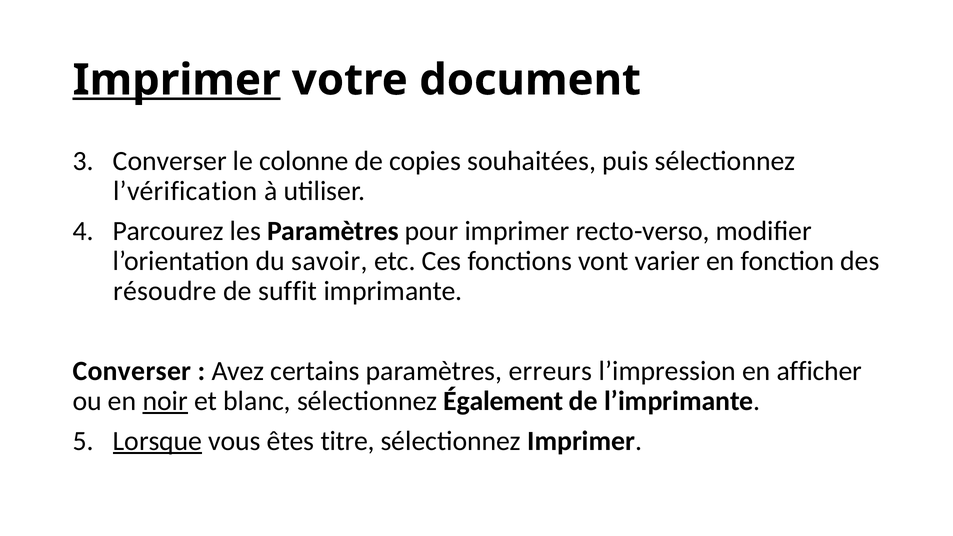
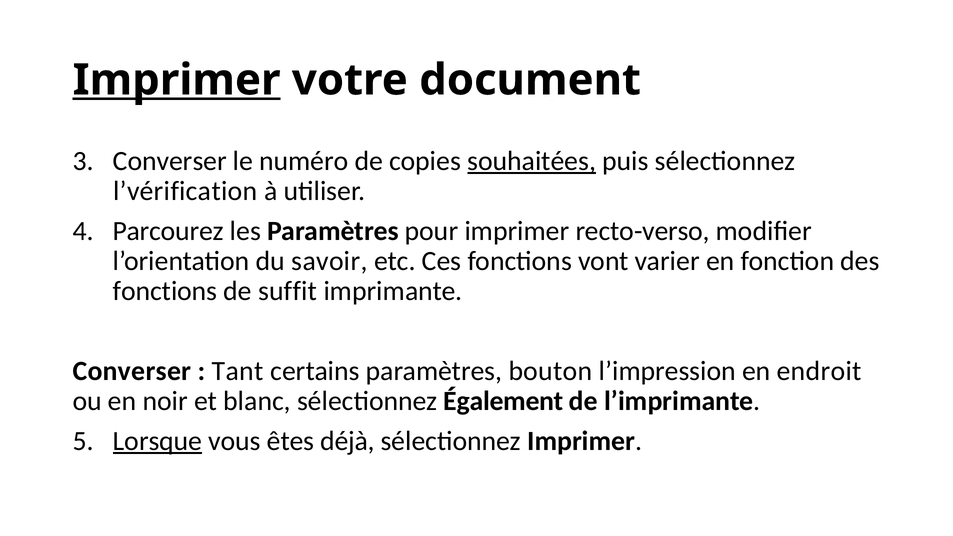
colonne: colonne -> numéro
souhaitées underline: none -> present
résoudre at (165, 291): résoudre -> fonctions
Avez: Avez -> Tant
erreurs: erreurs -> bouton
afficher: afficher -> endroit
noir underline: present -> none
titre: titre -> déjà
